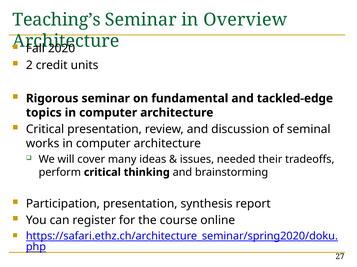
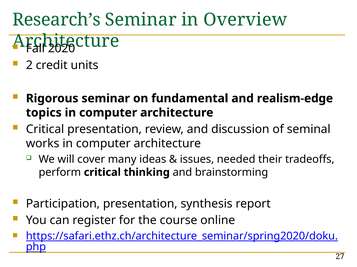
Teaching’s: Teaching’s -> Research’s
tackled-edge: tackled-edge -> realism-edge
